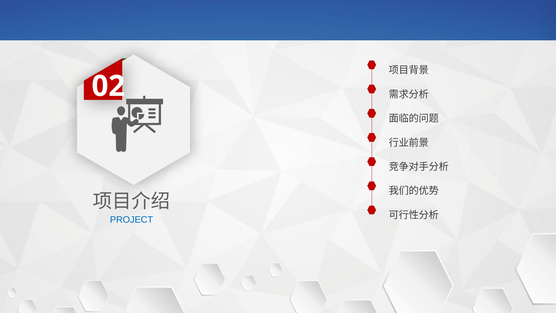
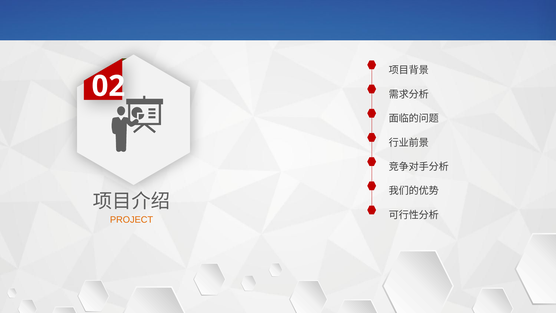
PROJECT colour: blue -> orange
